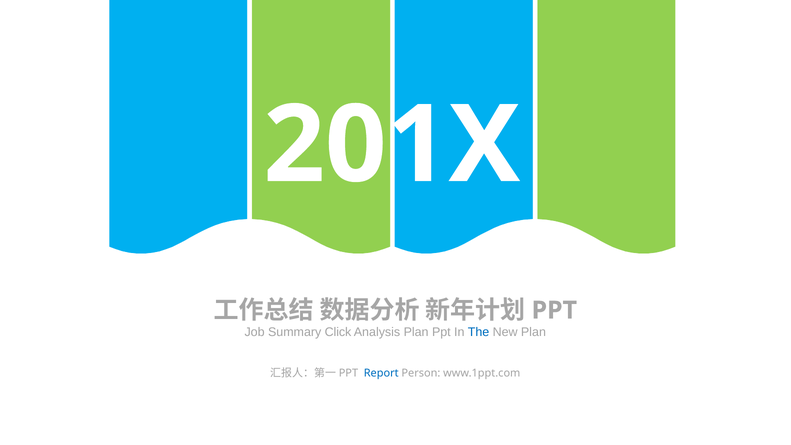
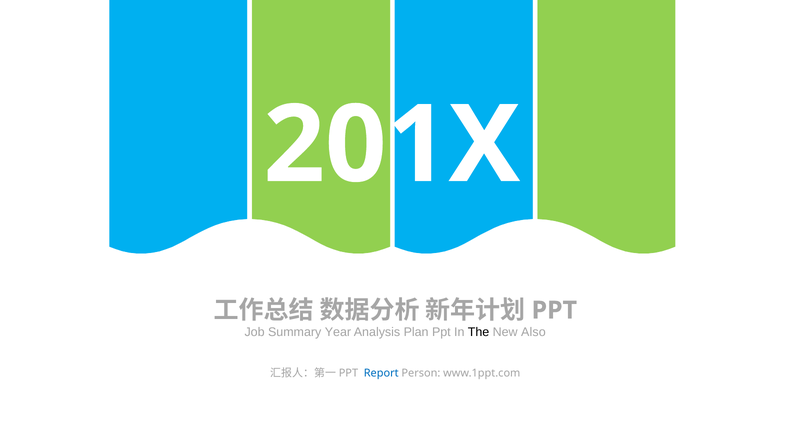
Click: Click -> Year
The colour: blue -> black
New Plan: Plan -> Also
